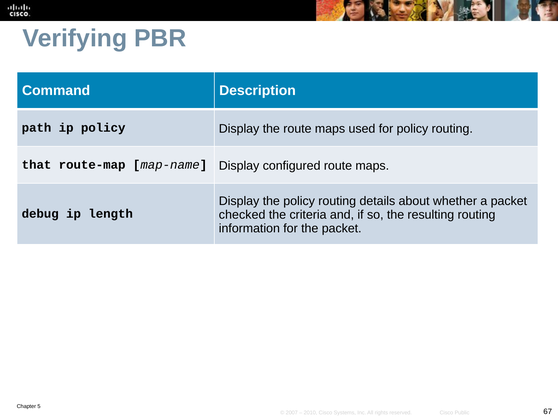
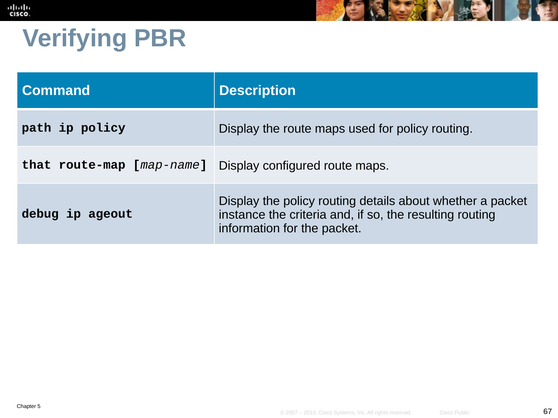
checked: checked -> instance
length: length -> ageout
